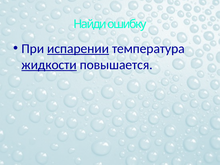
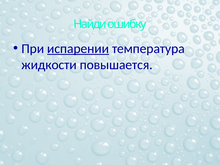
жидкости underline: present -> none
